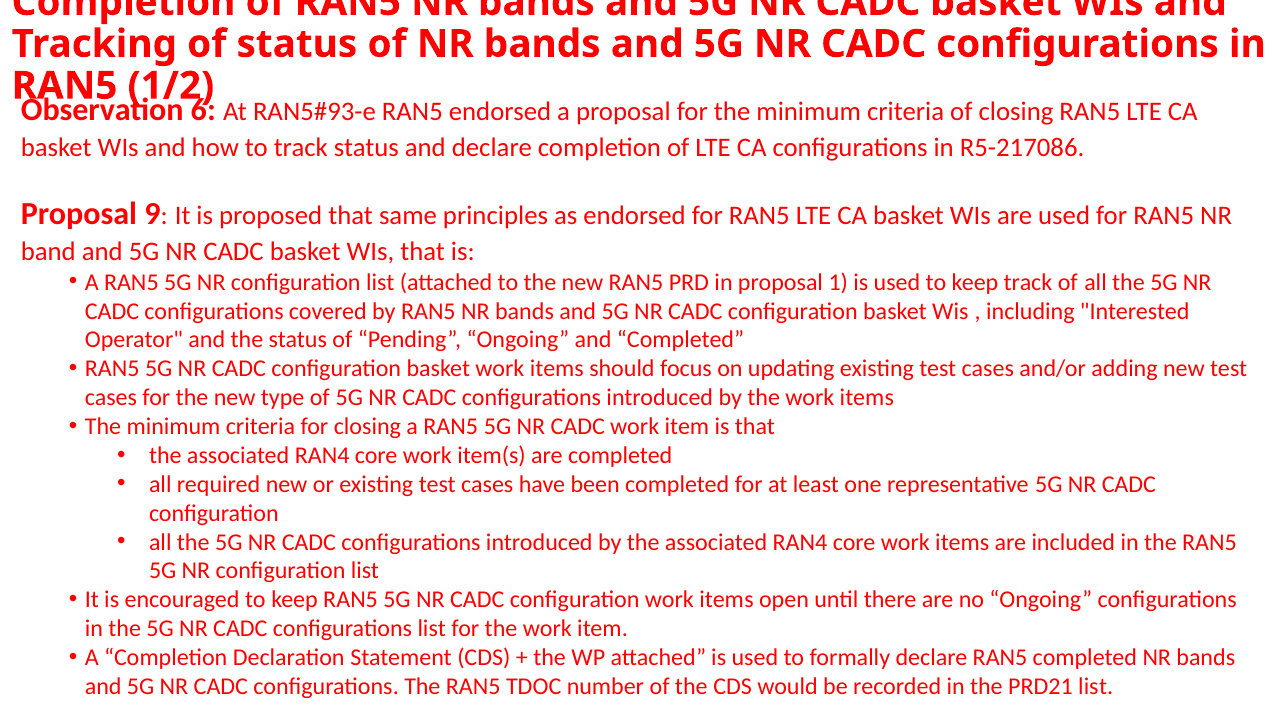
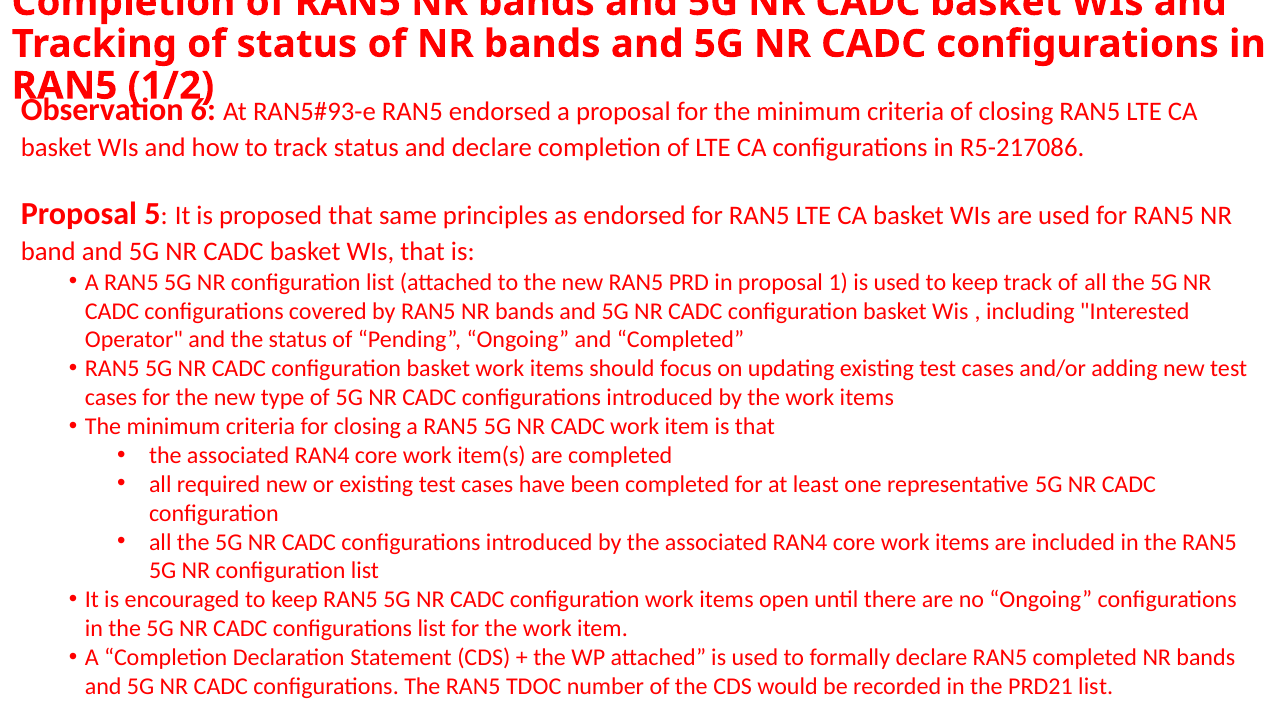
9: 9 -> 5
